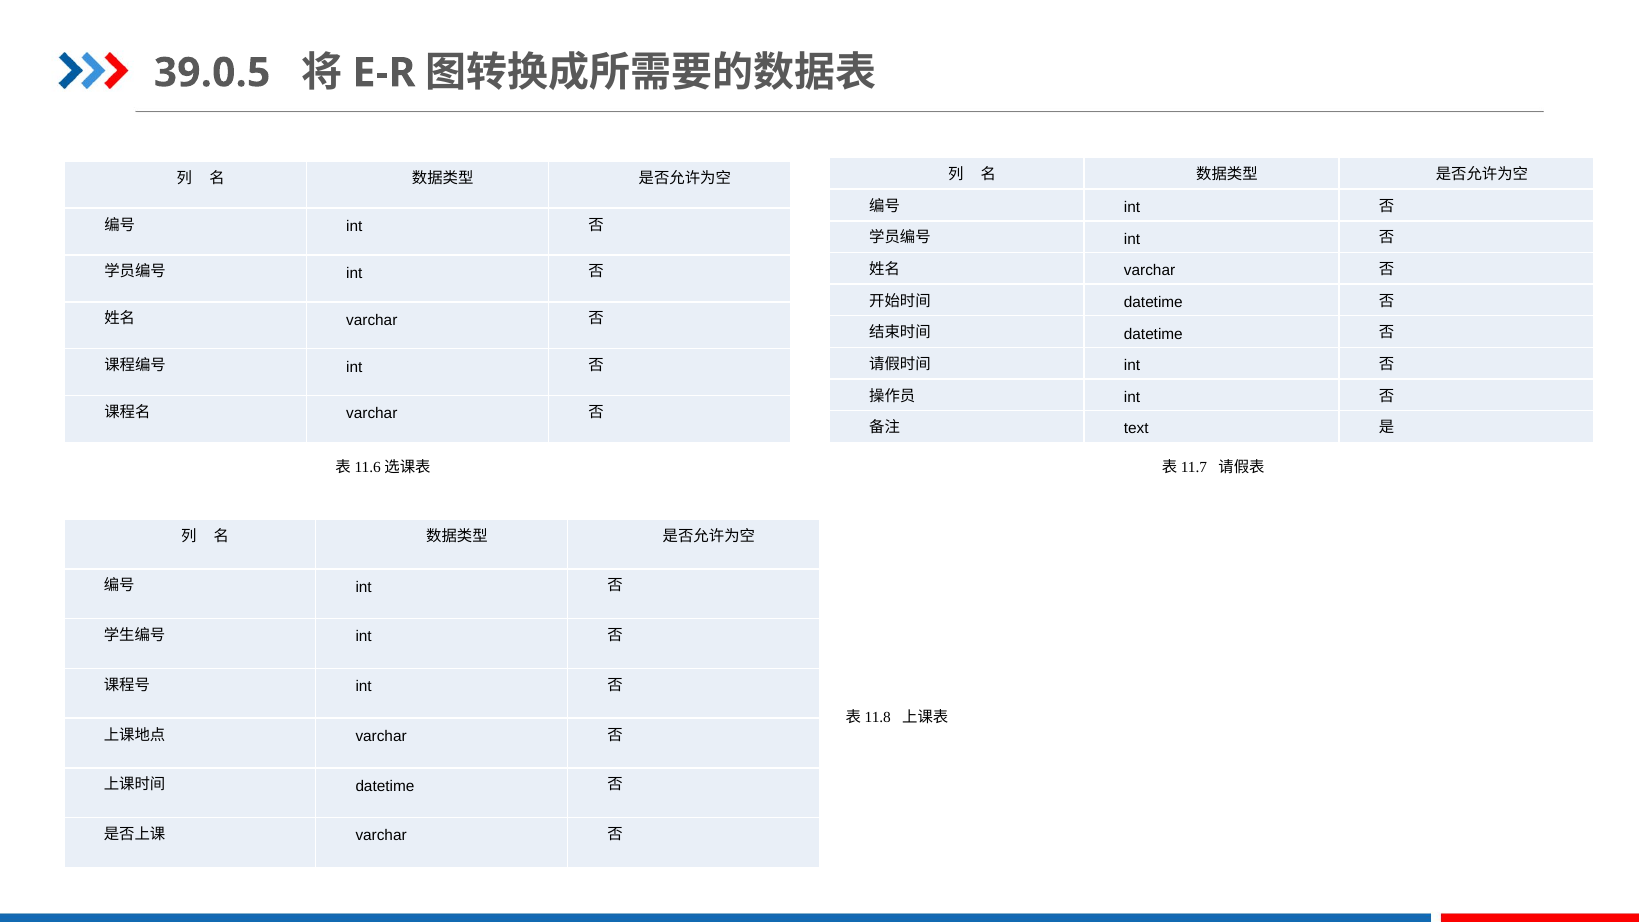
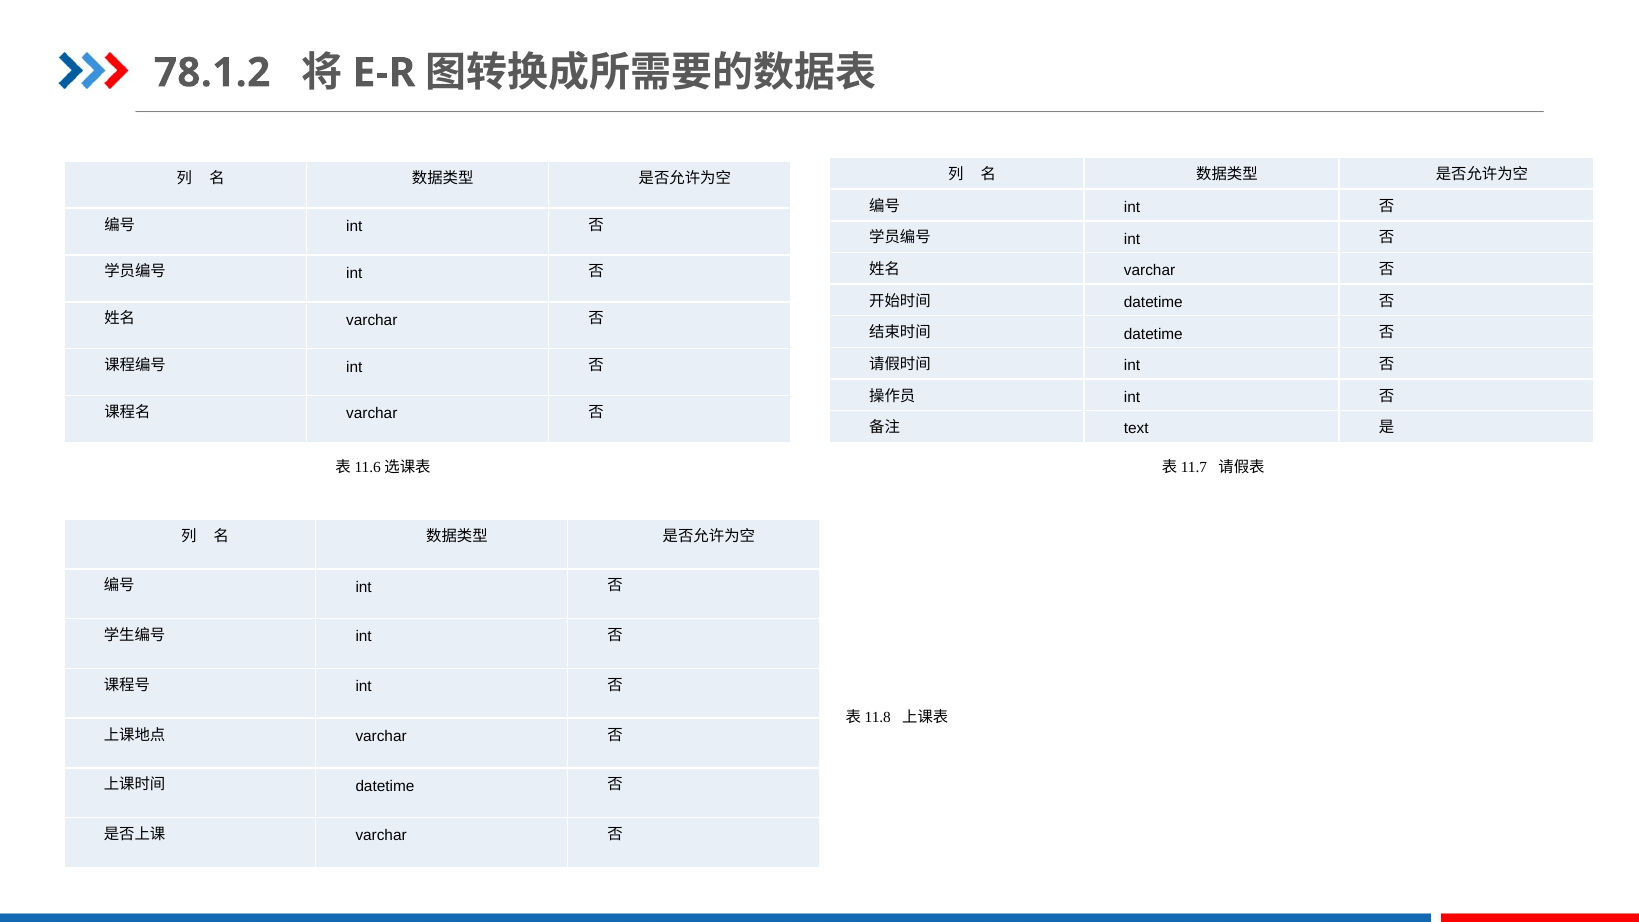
39.0.5: 39.0.5 -> 78.1.2
